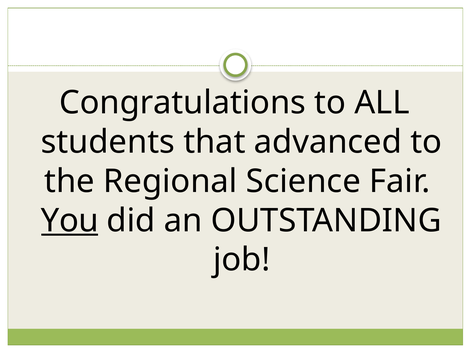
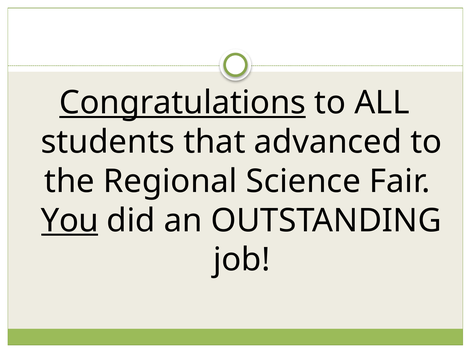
Congratulations underline: none -> present
